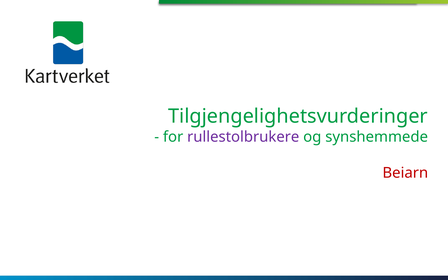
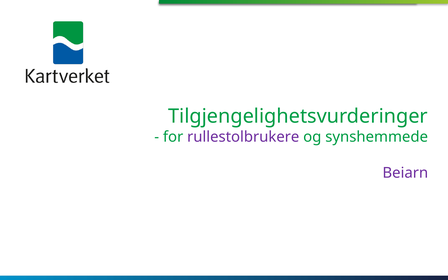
Beiarn colour: red -> purple
